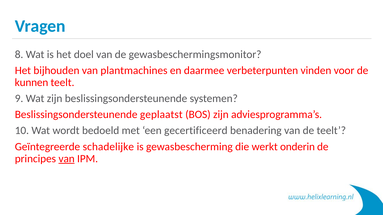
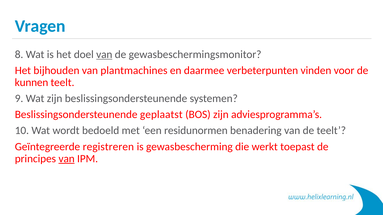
van at (104, 55) underline: none -> present
gecertificeerd: gecertificeerd -> residunormen
schadelijke: schadelijke -> registreren
onderin: onderin -> toepast
